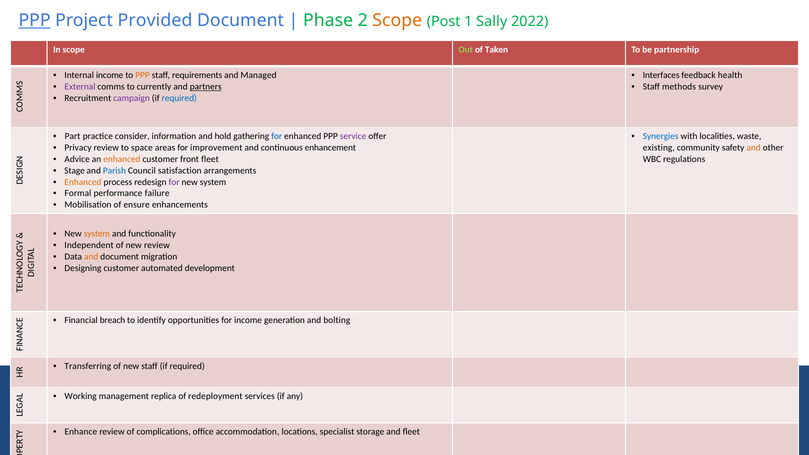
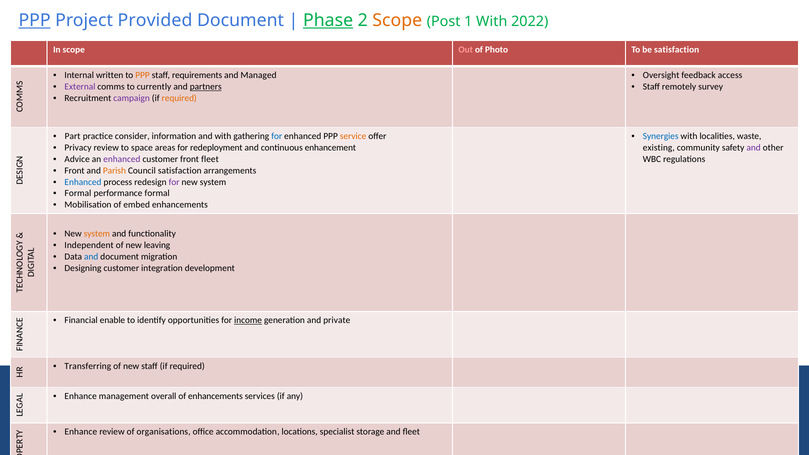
Phase underline: none -> present
1 Sally: Sally -> With
Out colour: light green -> pink
Taken: Taken -> Photo
be partnership: partnership -> satisfaction
Internal income: income -> written
Interfaces: Interfaces -> Oversight
health: health -> access
methods: methods -> remotely
required at (179, 98) colour: blue -> orange
and hold: hold -> with
service colour: purple -> orange
improvement: improvement -> redeployment
and at (754, 148) colour: orange -> purple
enhanced at (122, 159) colour: orange -> purple
Stage at (75, 171): Stage -> Front
Parish colour: blue -> orange
Enhanced at (83, 182) colour: orange -> blue
performance failure: failure -> formal
ensure: ensure -> embed
new review: review -> leaving
and at (91, 257) colour: orange -> blue
automated: automated -> integration
breach: breach -> enable
income at (248, 320) underline: none -> present
bolting: bolting -> private
Working at (81, 396): Working -> Enhance
replica: replica -> overall
of redeployment: redeployment -> enhancements
complications: complications -> organisations
